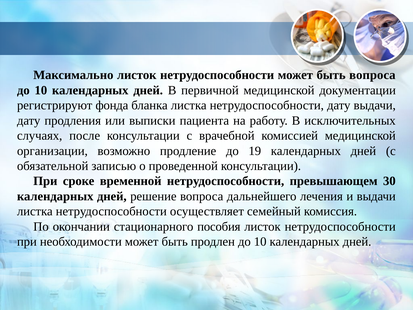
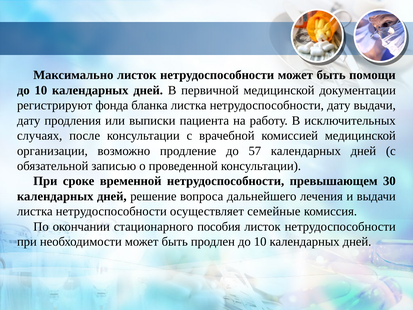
быть вопроса: вопроса -> помощи
19: 19 -> 57
семейный: семейный -> семейные
